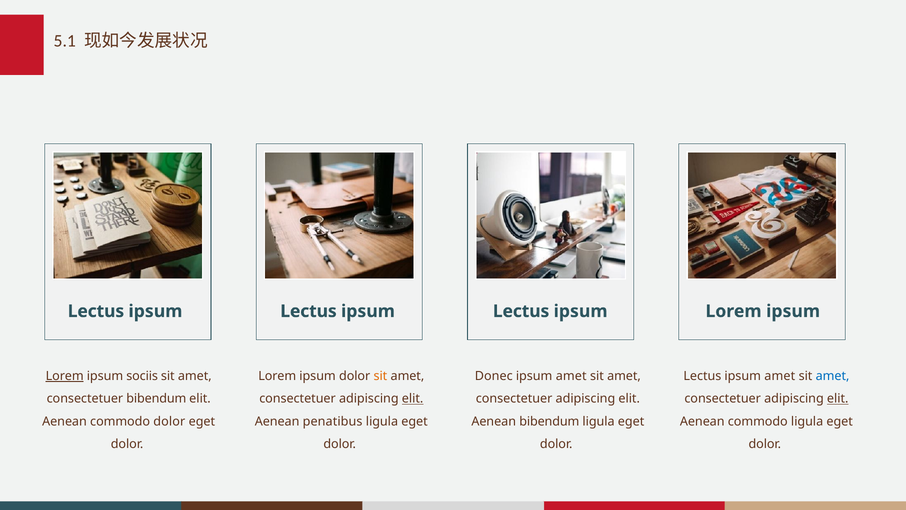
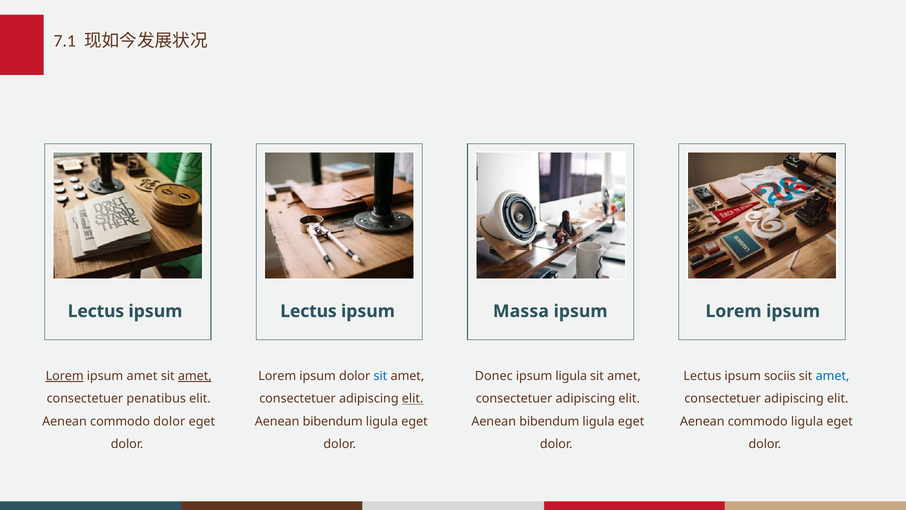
5.1: 5.1 -> 7.1
Lectus at (521, 311): Lectus -> Massa
ipsum sociis: sociis -> amet
amet at (195, 376) underline: none -> present
sit at (380, 376) colour: orange -> blue
amet at (571, 376): amet -> ligula
amet at (780, 376): amet -> sociis
consectetuer bibendum: bibendum -> penatibus
elit at (838, 399) underline: present -> none
penatibus at (333, 421): penatibus -> bibendum
